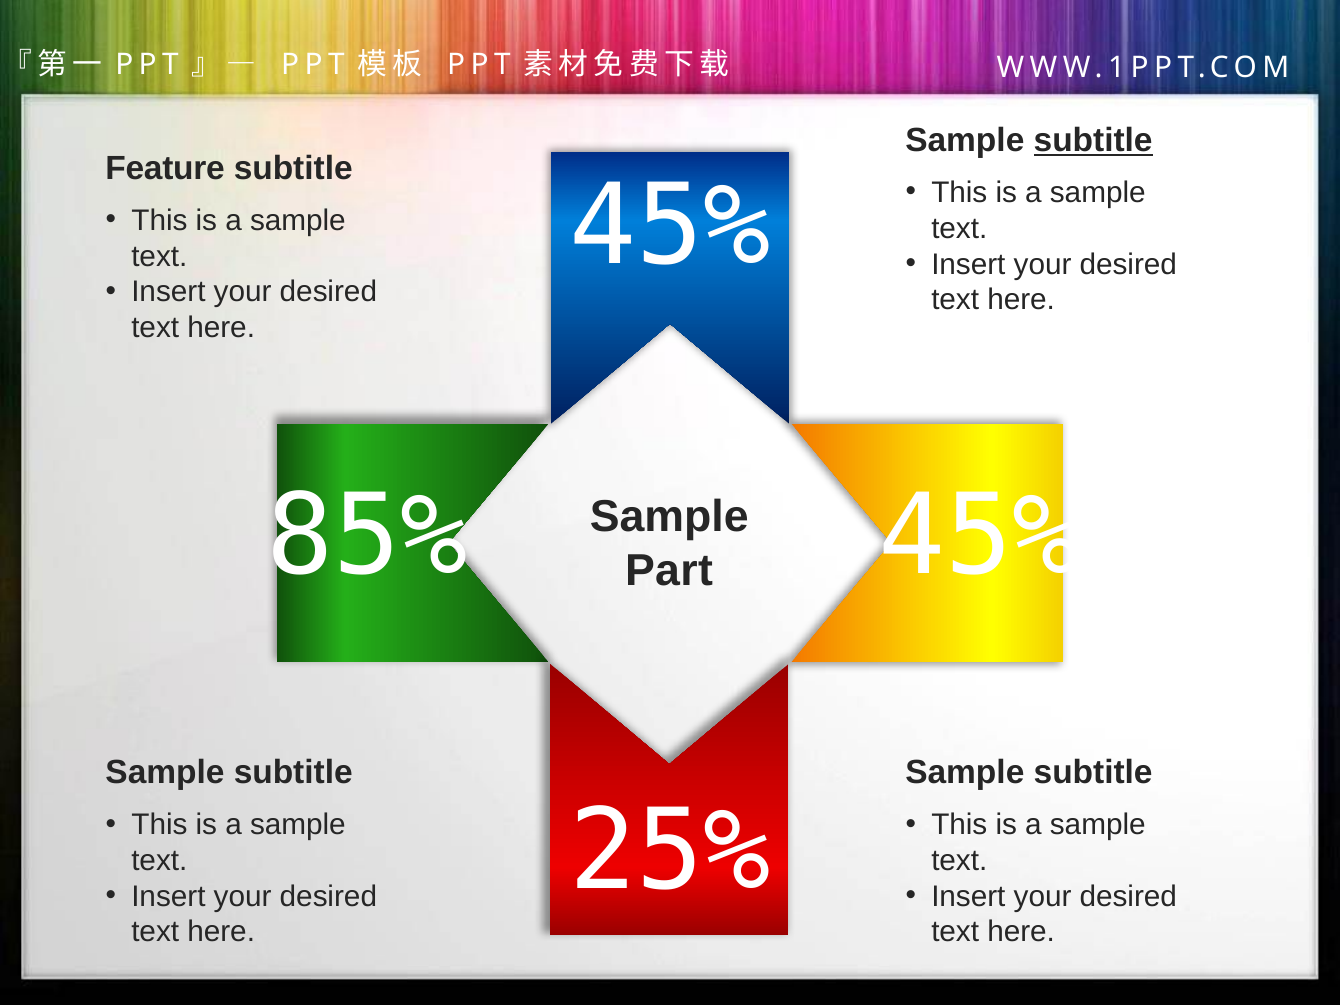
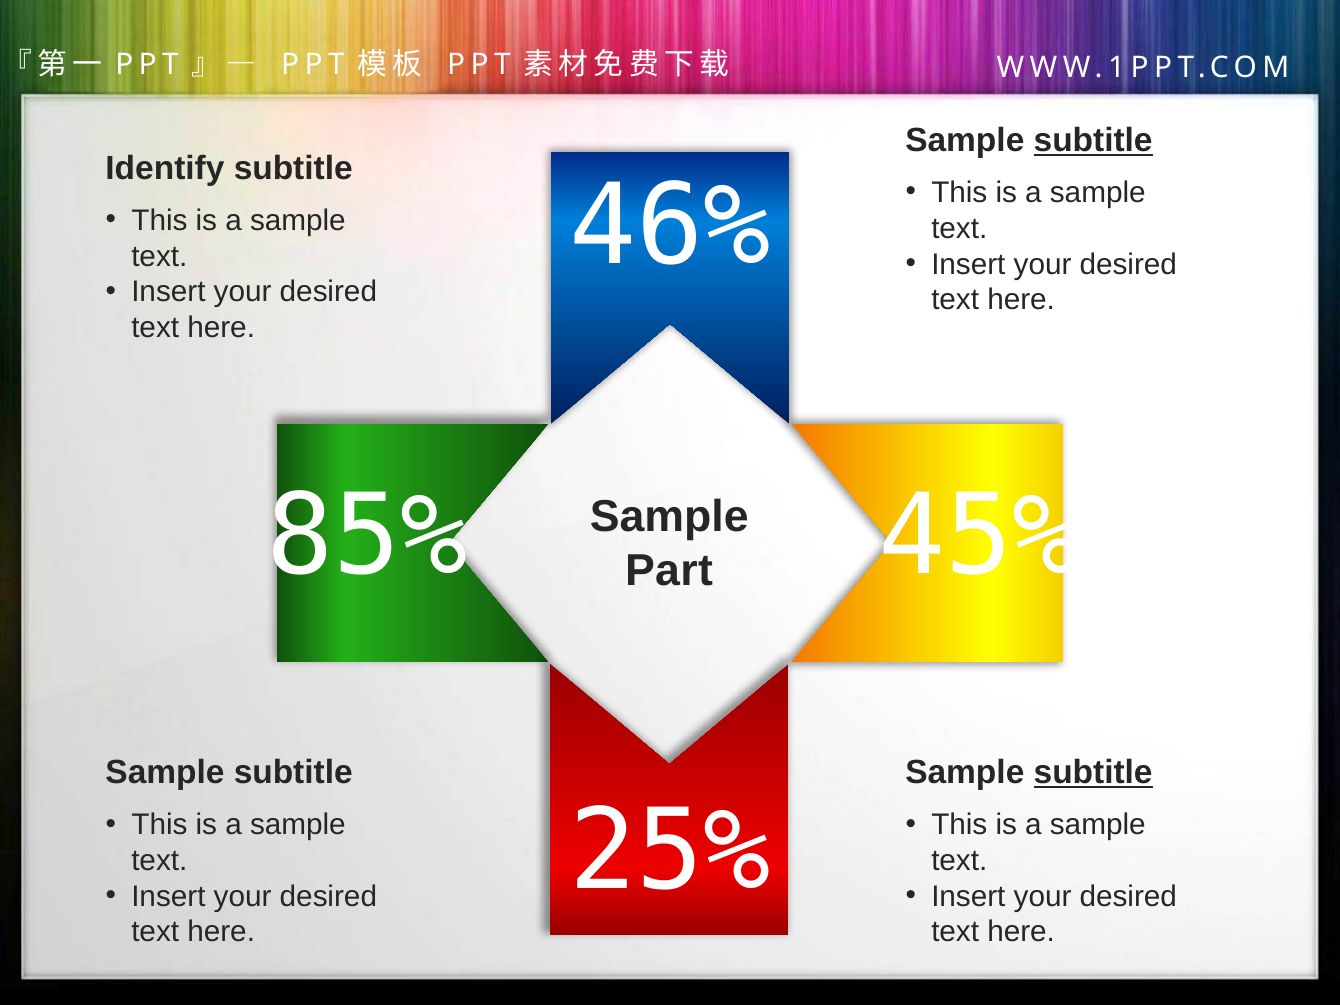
Feature: Feature -> Identify
45% at (670, 227): 45% -> 46%
subtitle at (1093, 773) underline: none -> present
